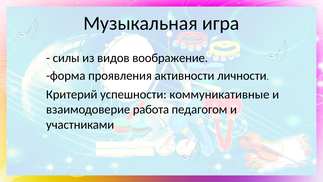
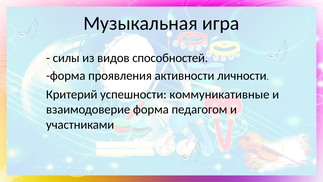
воображение: воображение -> способностей
взаимодоверие работа: работа -> форма
